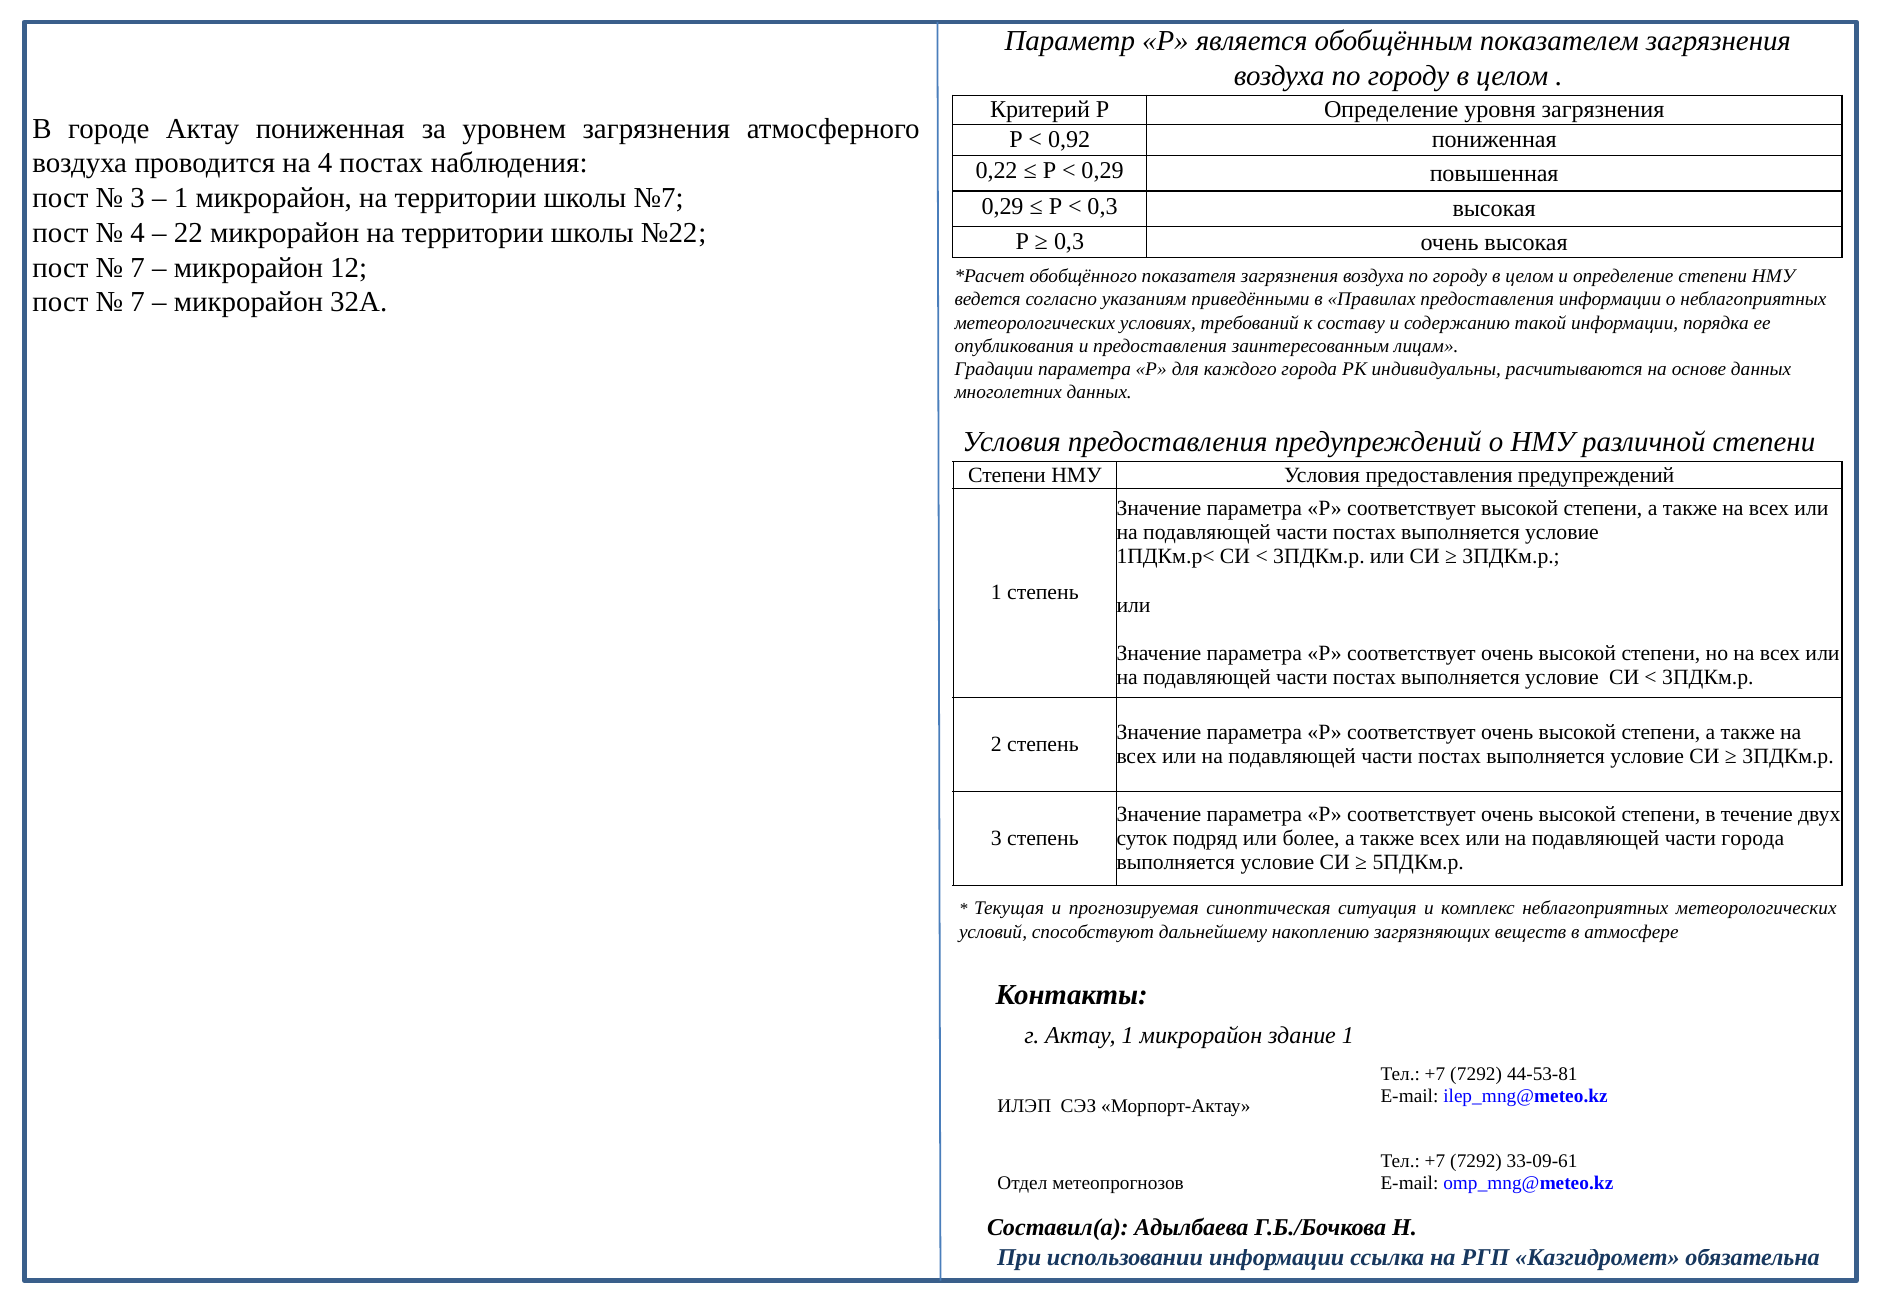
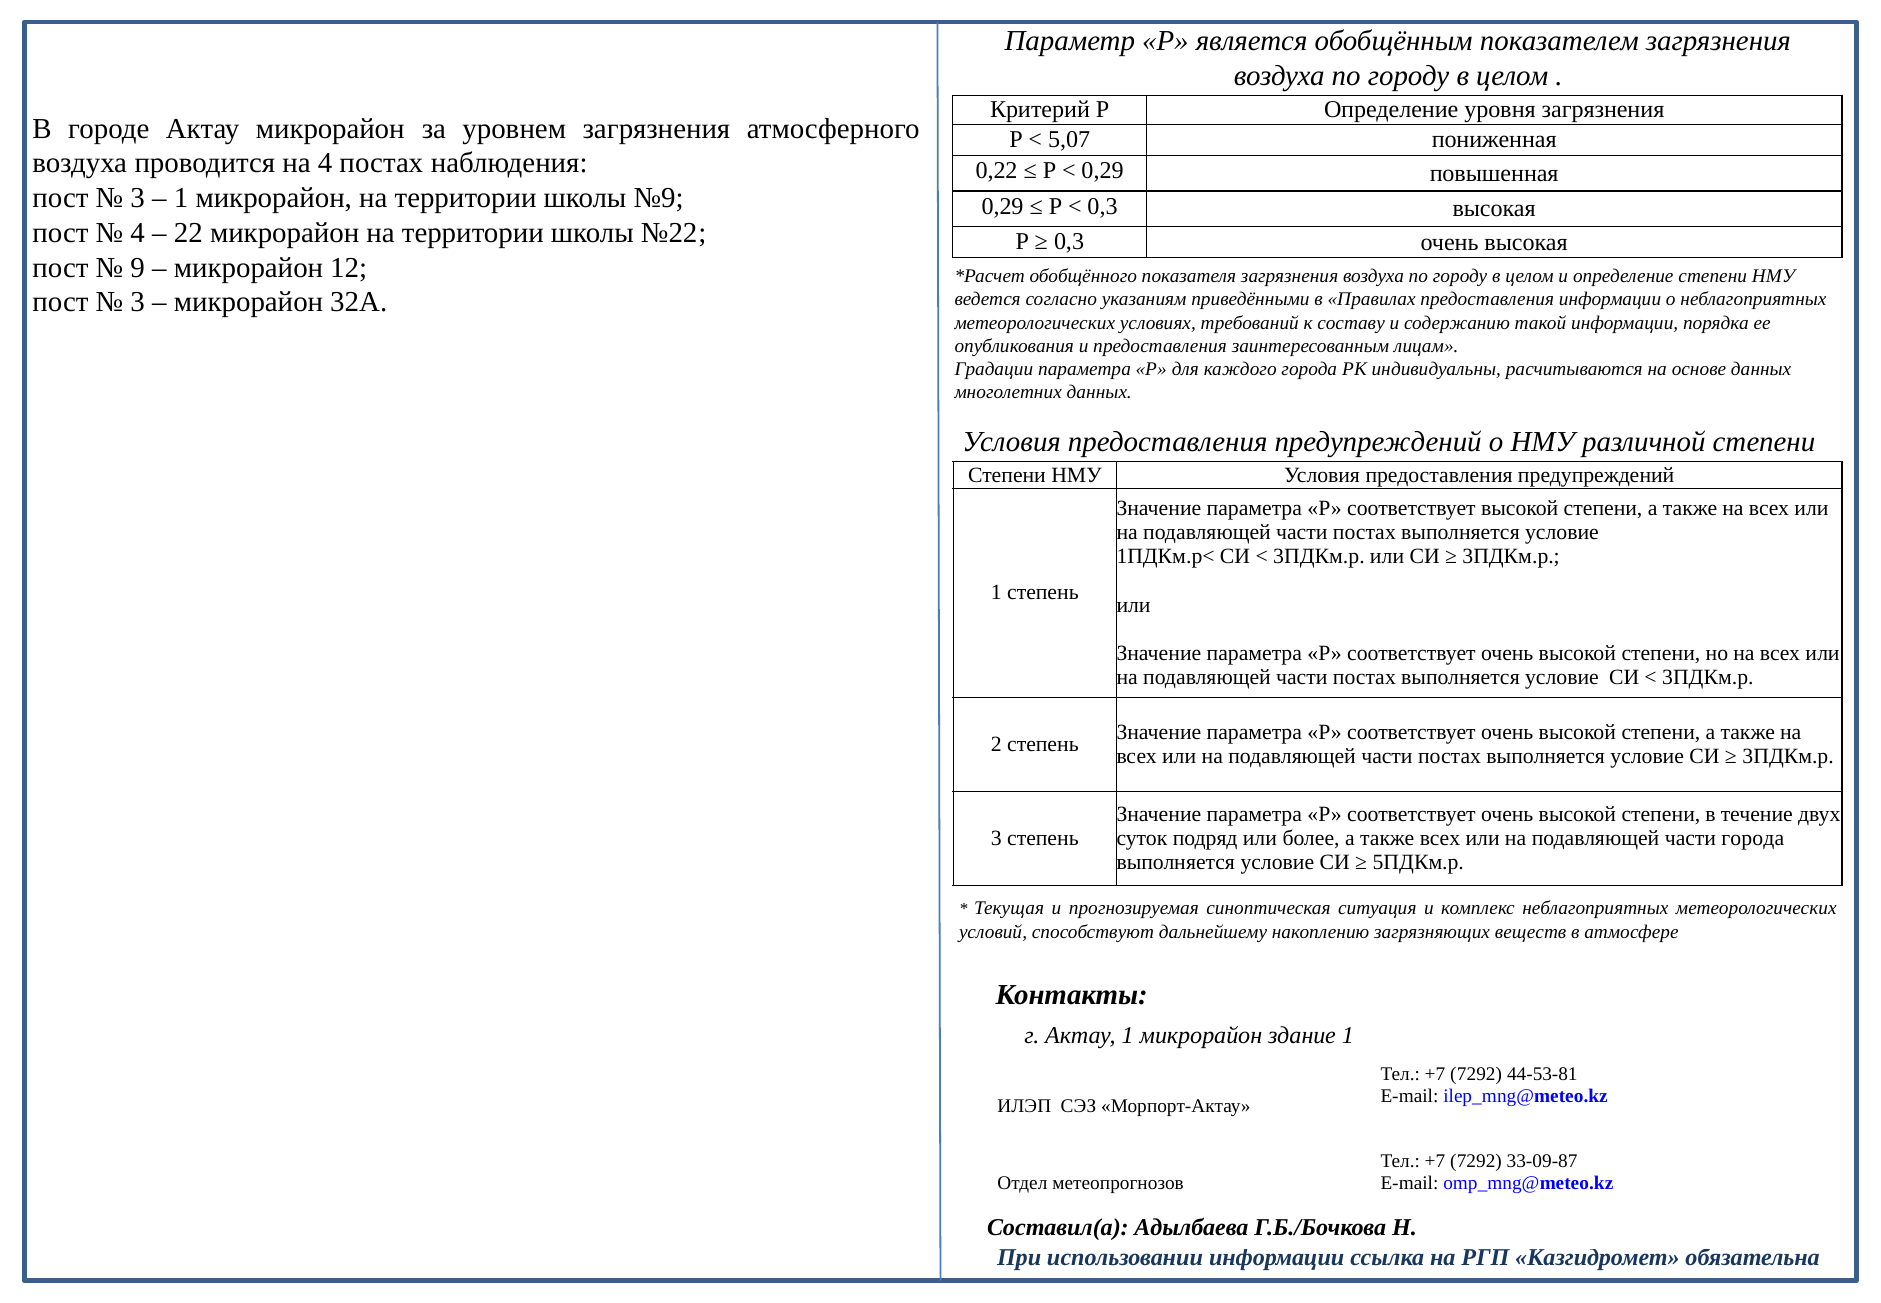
Актау пониженная: пониженная -> микрорайон
0,92: 0,92 -> 5,07
№7: №7 -> №9
7 at (138, 267): 7 -> 9
7 at (138, 302): 7 -> 3
33-09-61: 33-09-61 -> 33-09-87
